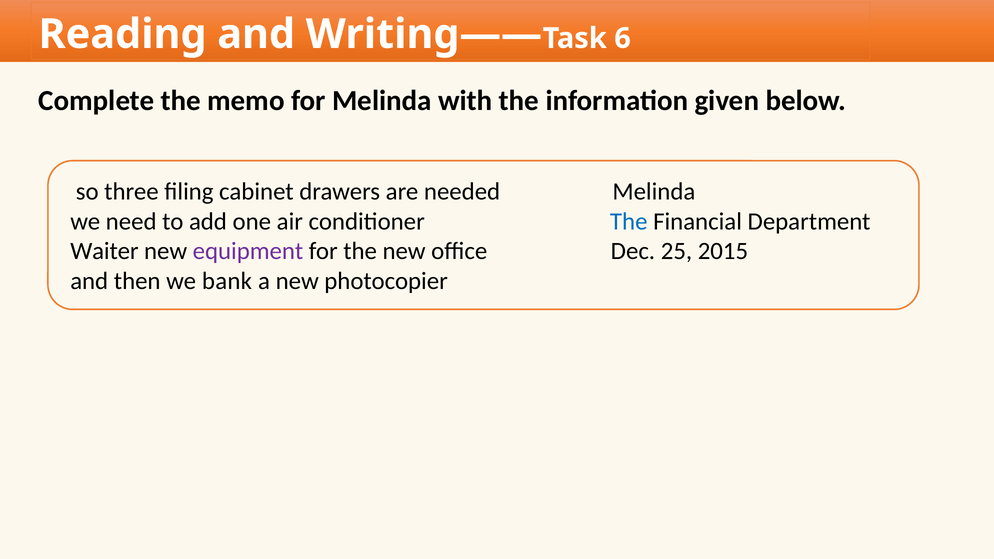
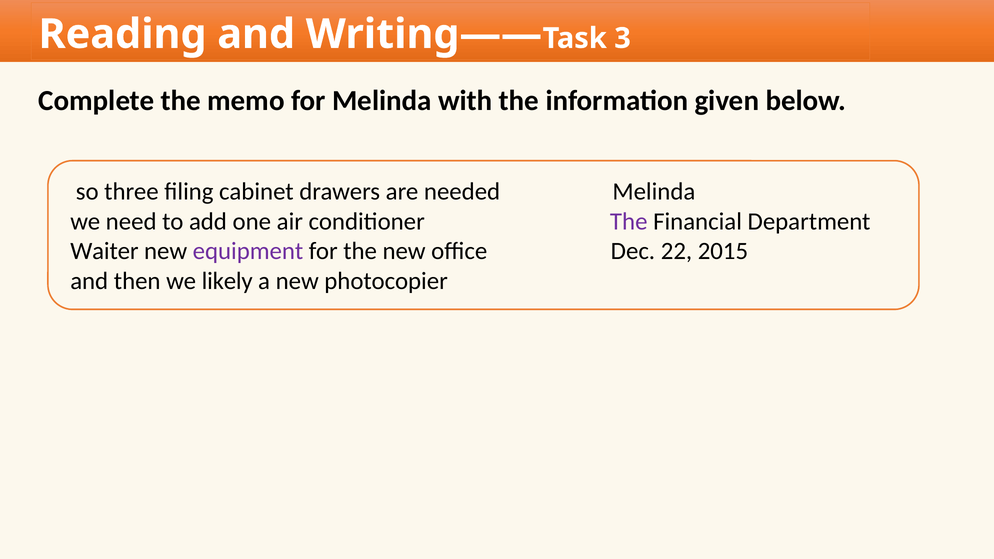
6: 6 -> 3
The at (629, 221) colour: blue -> purple
25: 25 -> 22
bank: bank -> likely
